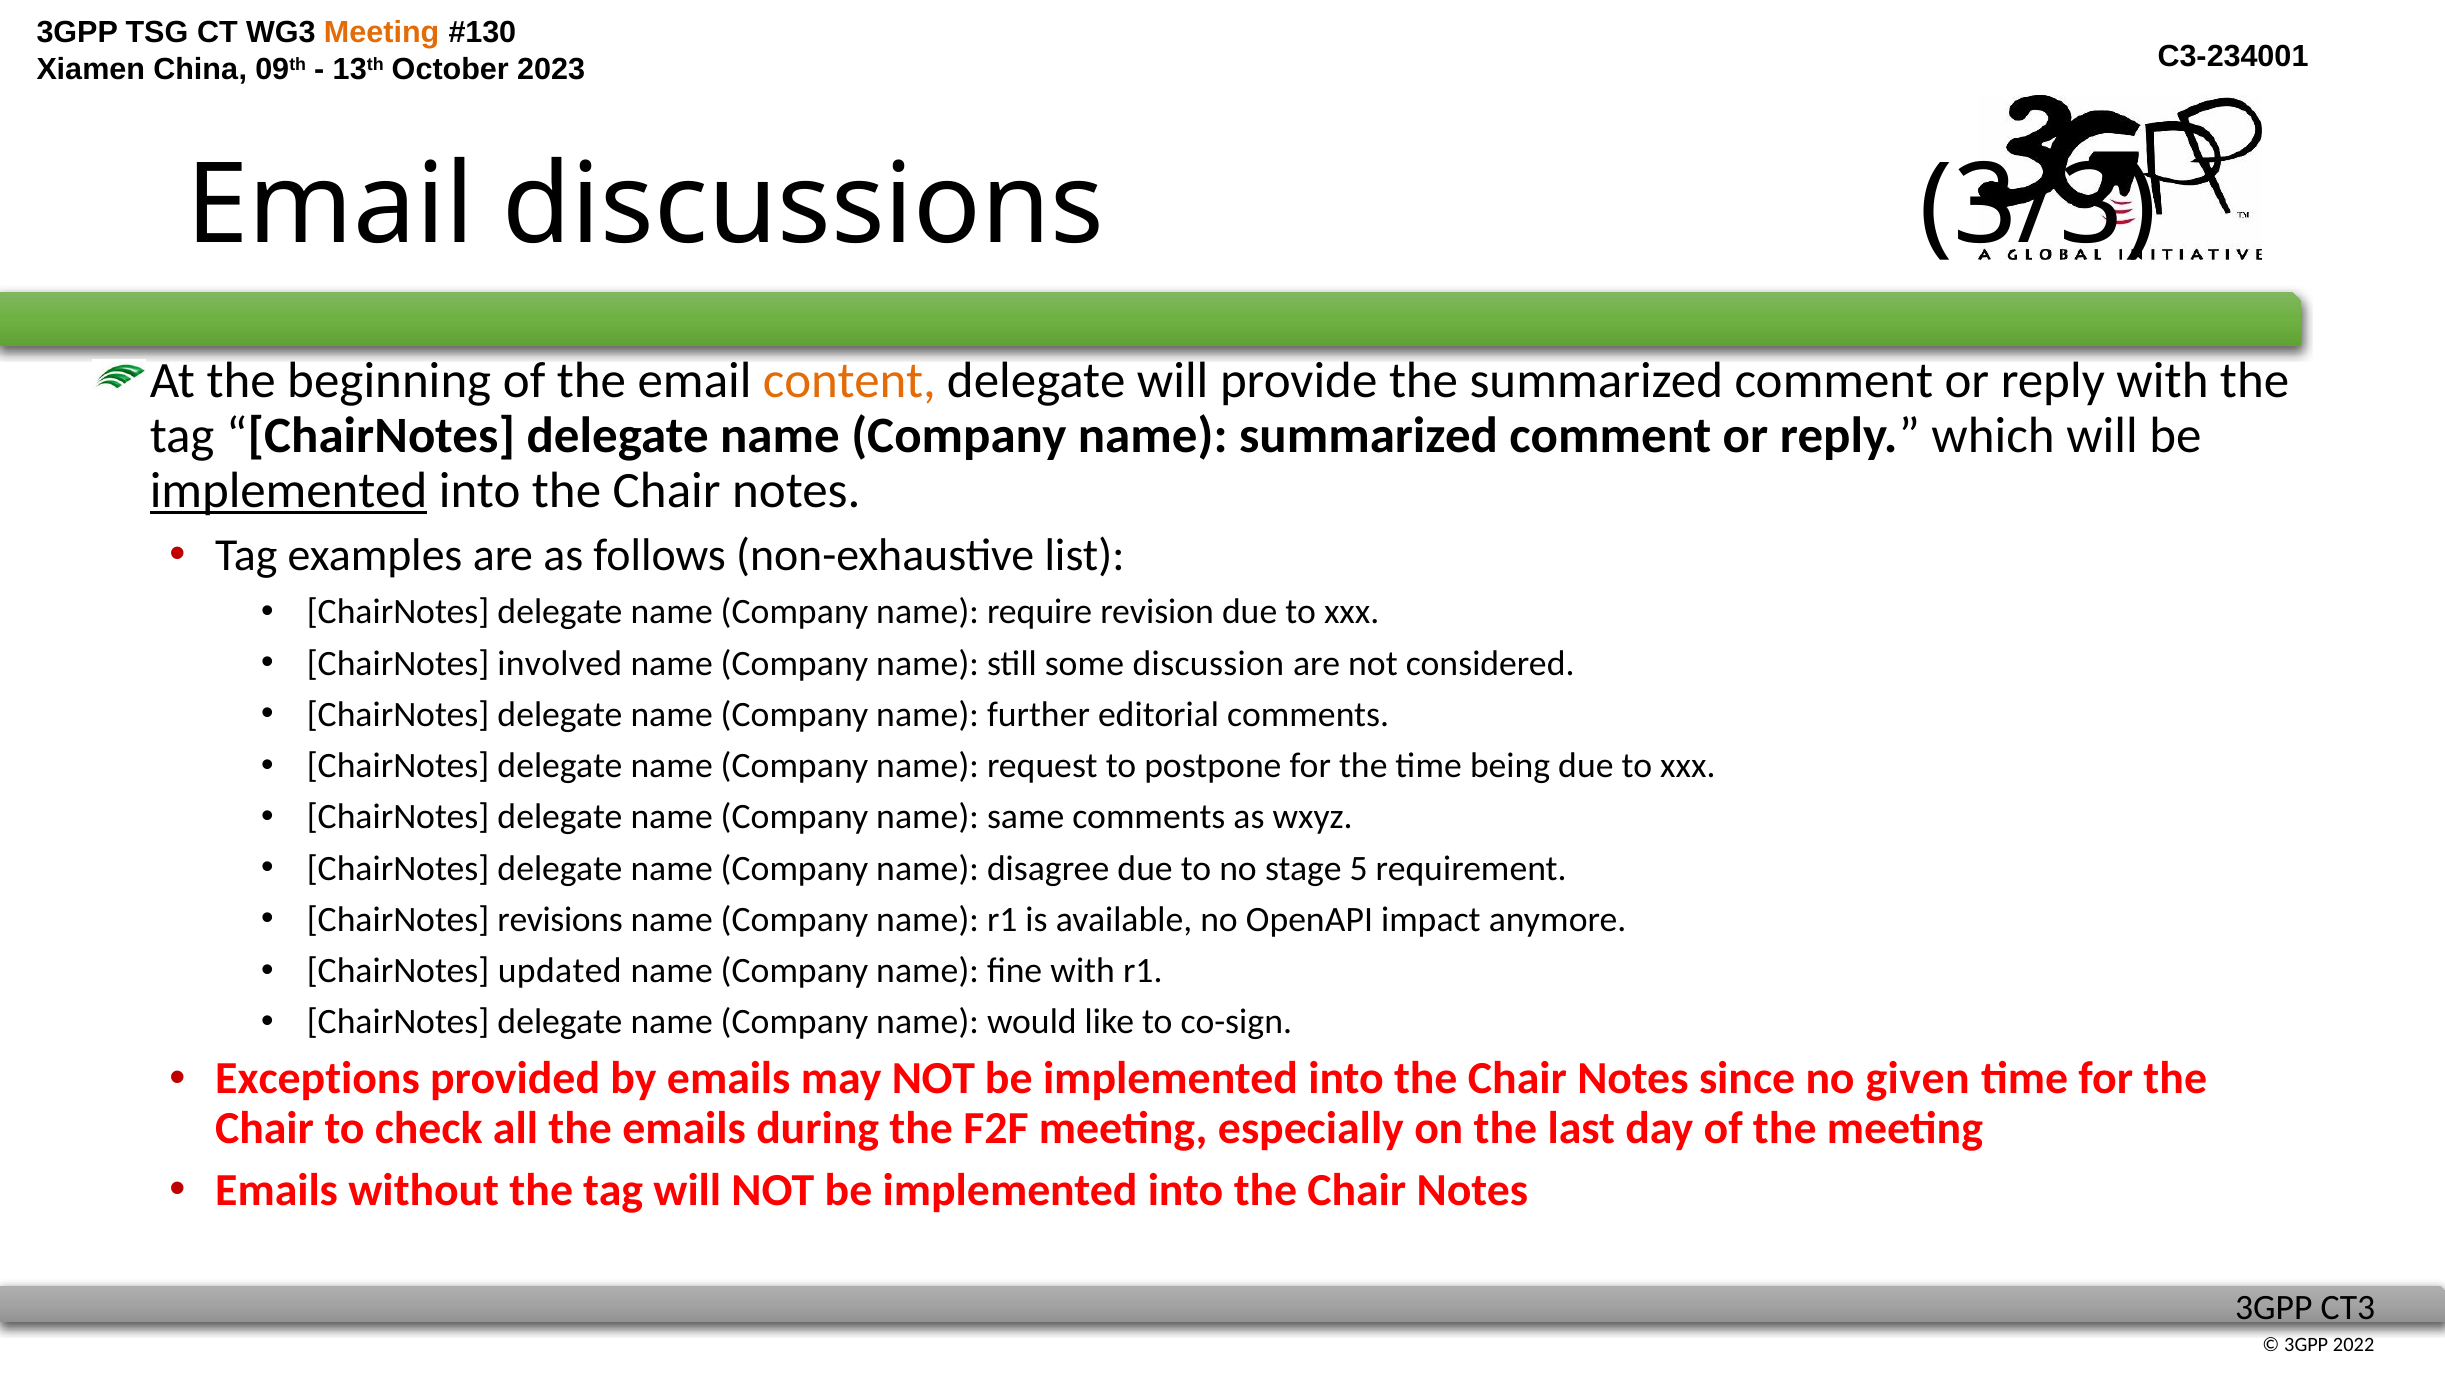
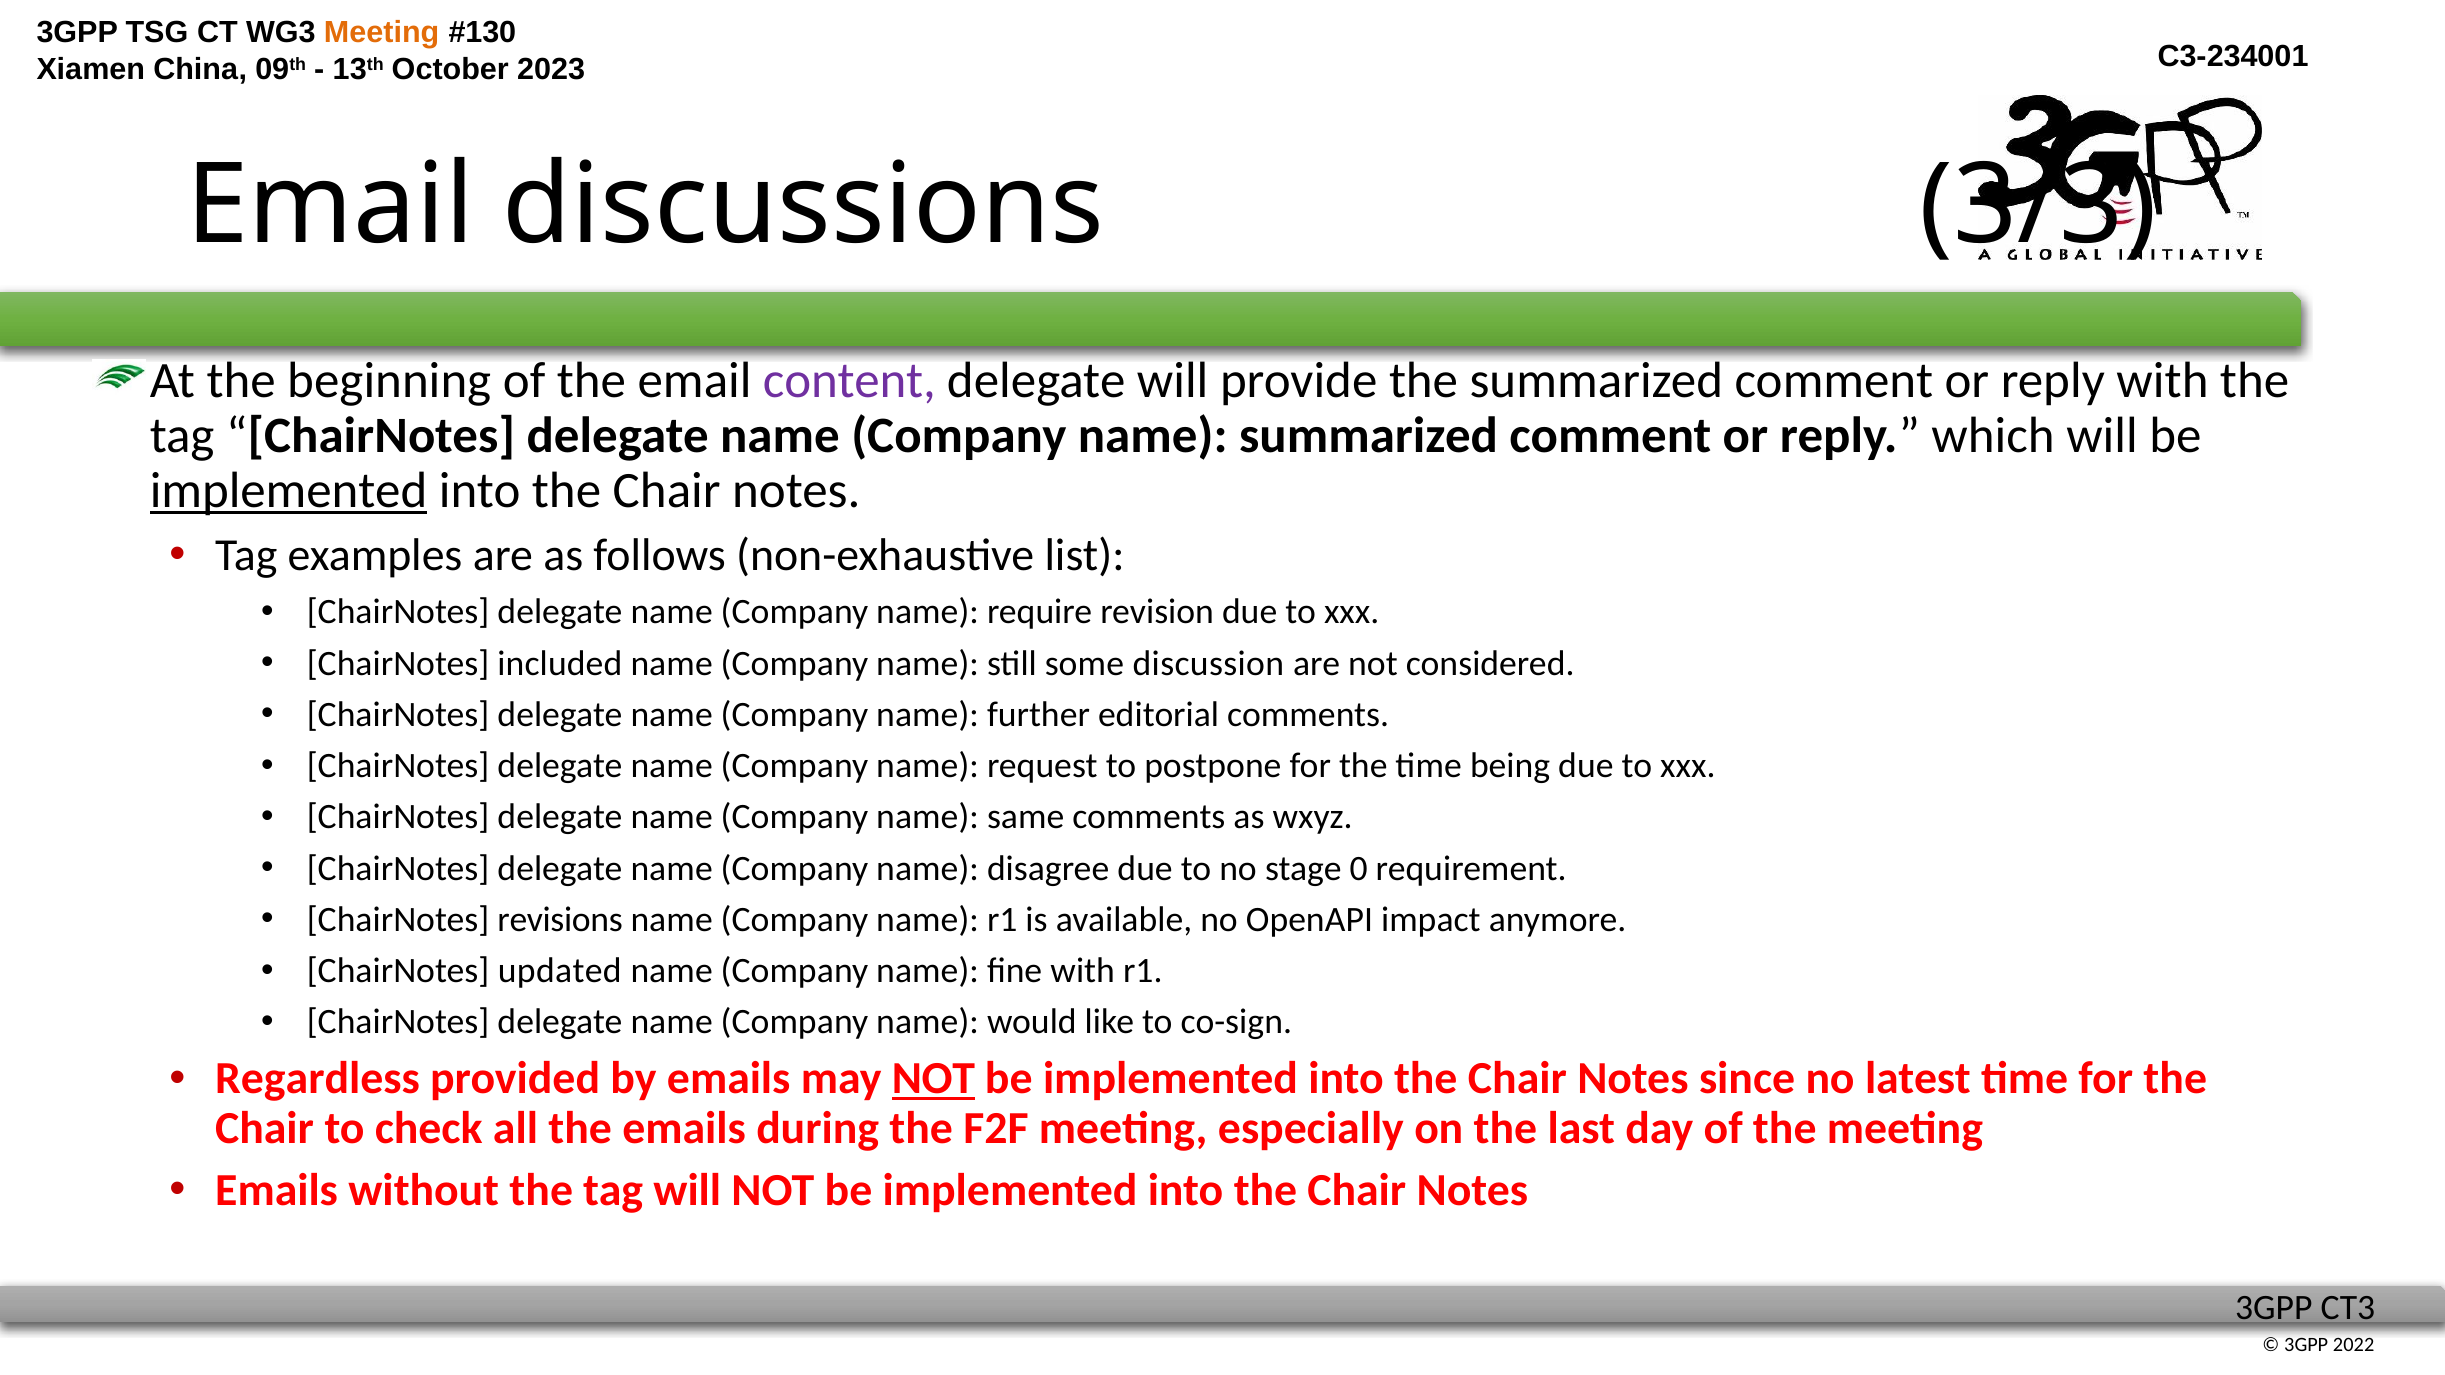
content colour: orange -> purple
involved: involved -> included
5: 5 -> 0
Exceptions: Exceptions -> Regardless
NOT at (933, 1079) underline: none -> present
given: given -> latest
